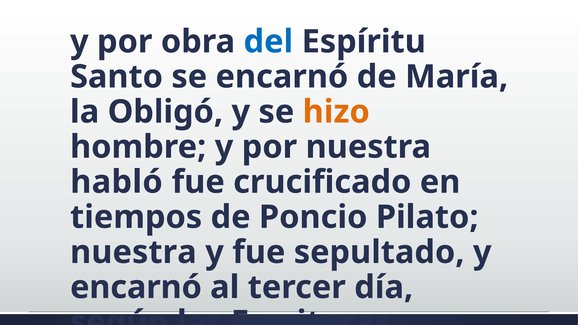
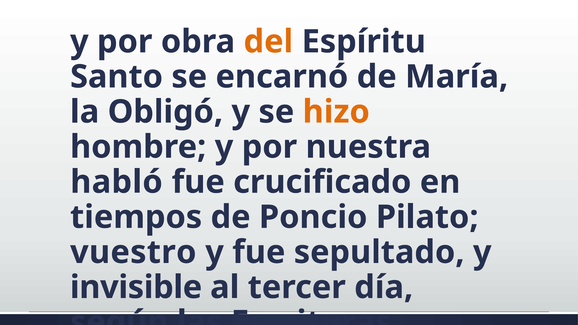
del colour: blue -> orange
nuestra at (133, 252): nuestra -> vuestro
encarnó at (136, 287): encarnó -> invisible
